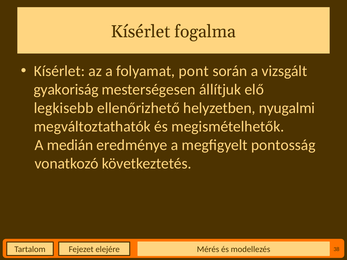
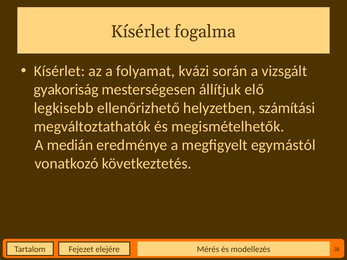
pont: pont -> kvázi
nyugalmi: nyugalmi -> számítási
pontosság: pontosság -> egymástól
